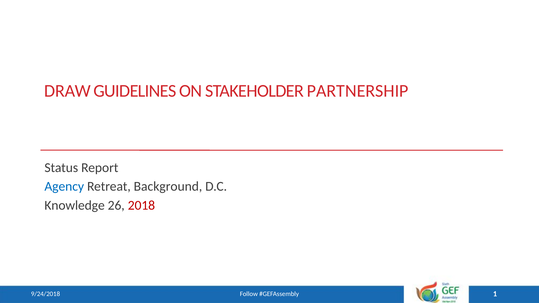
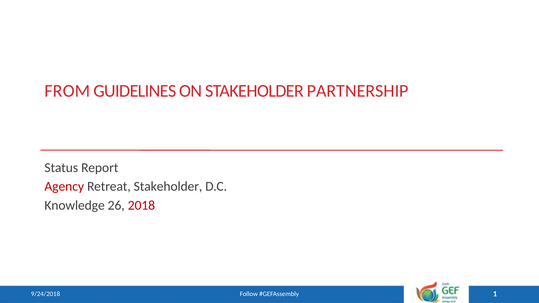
DRAW: DRAW -> FROM
Agency colour: blue -> red
Retreat Background: Background -> Stakeholder
